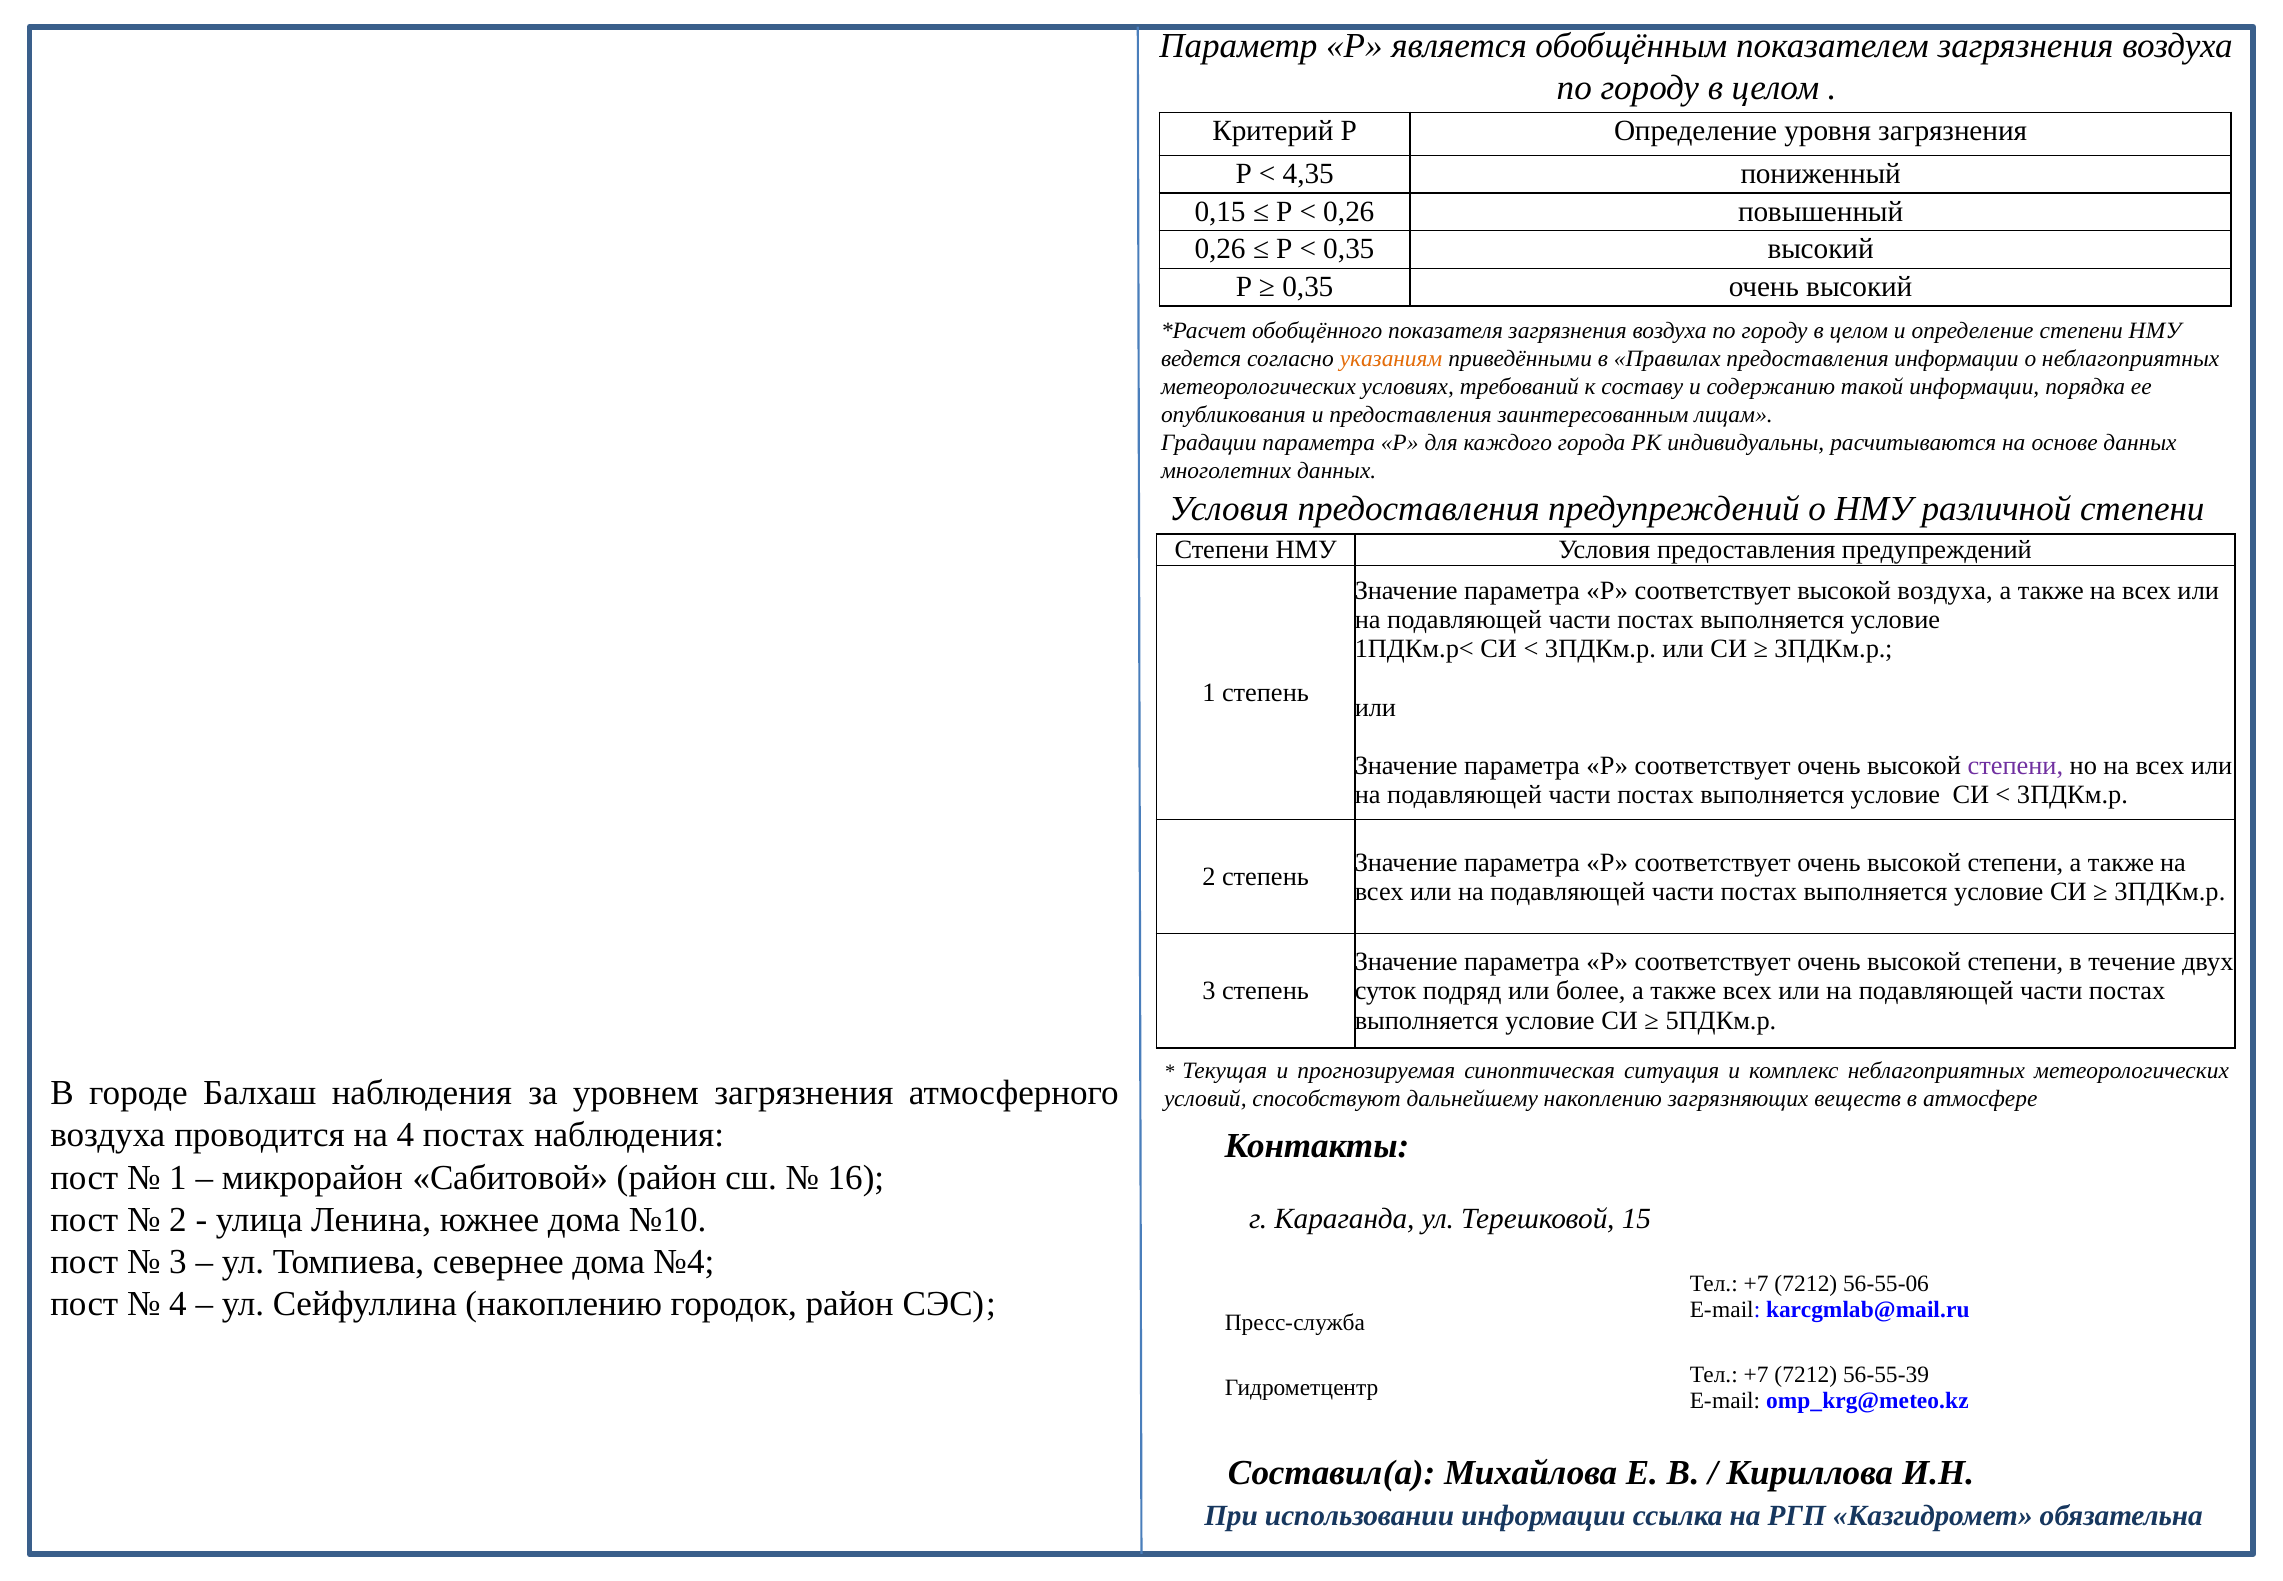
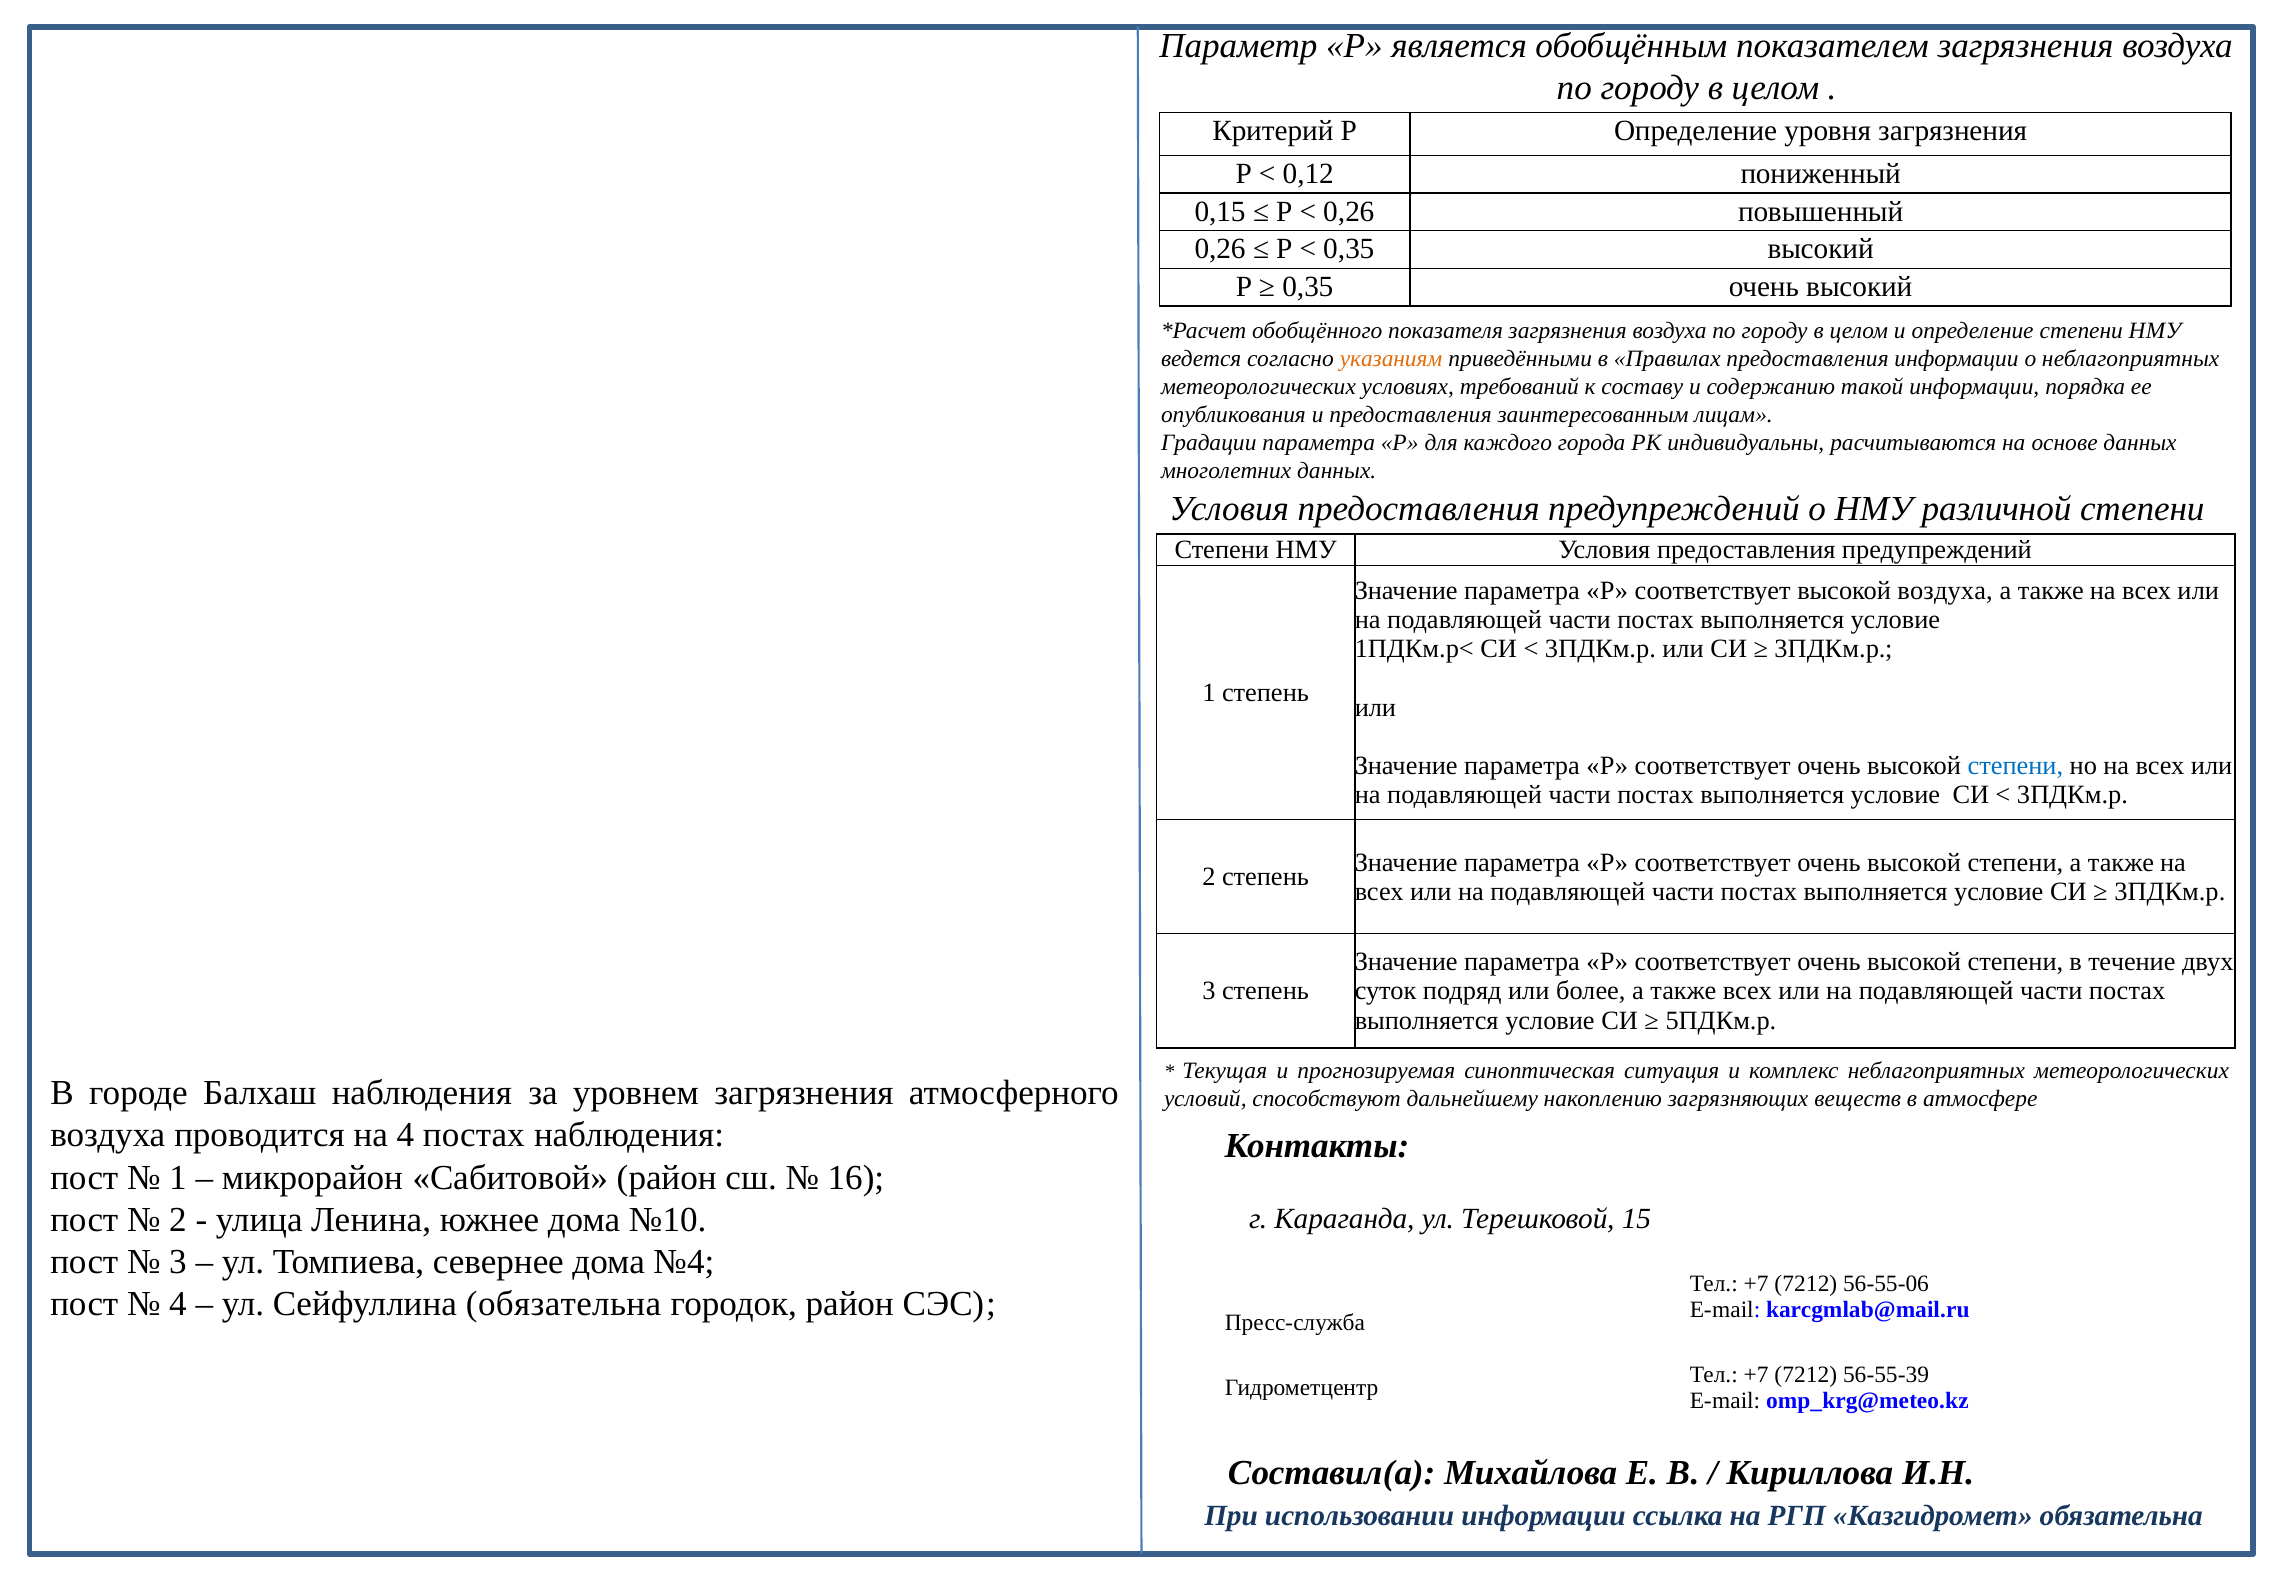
4,35: 4,35 -> 0,12
степени at (2015, 766) colour: purple -> blue
Сейфуллина накоплению: накоплению -> обязательна
